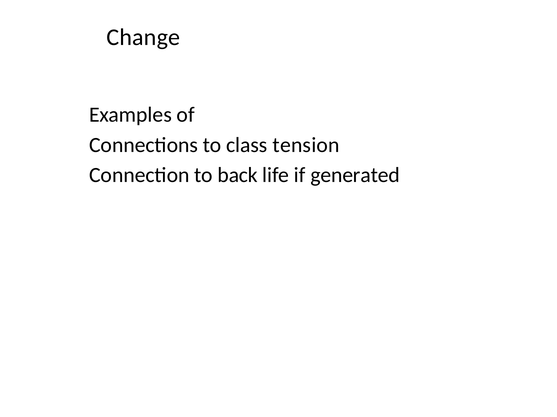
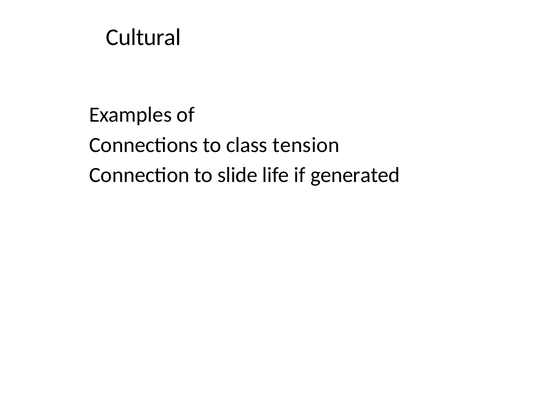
Change: Change -> Cultural
back: back -> slide
